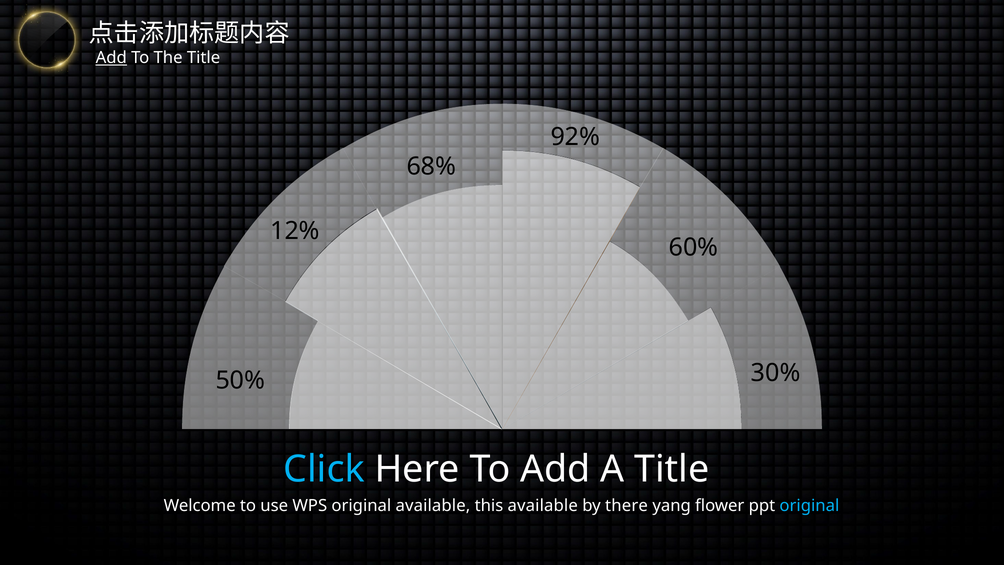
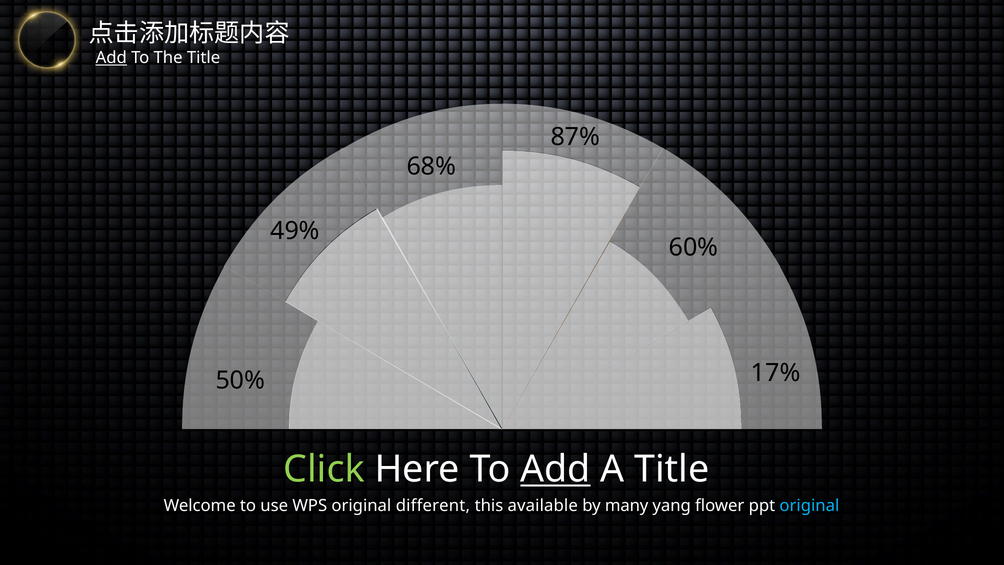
92%: 92% -> 87%
12%: 12% -> 49%
30%: 30% -> 17%
Click colour: light blue -> light green
Add at (555, 469) underline: none -> present
original available: available -> different
there: there -> many
